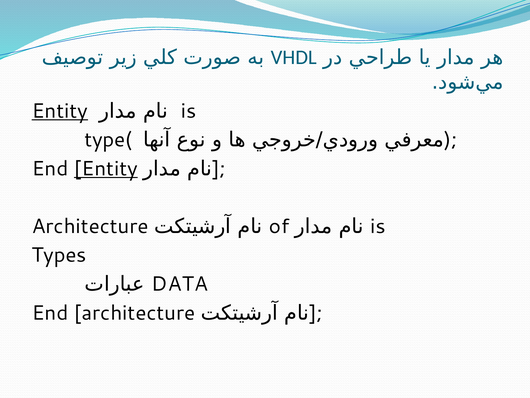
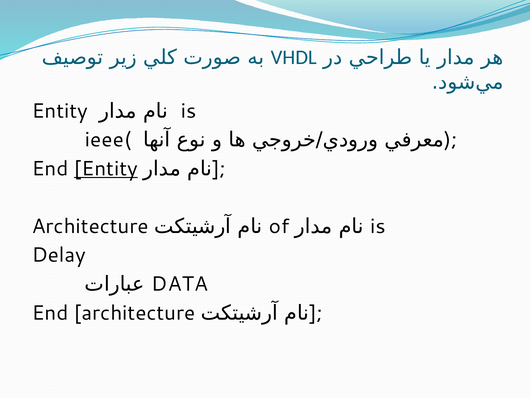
Entity at (60, 111) underline: present -> none
type(: type( -> ieee(
Types: Types -> Delay
